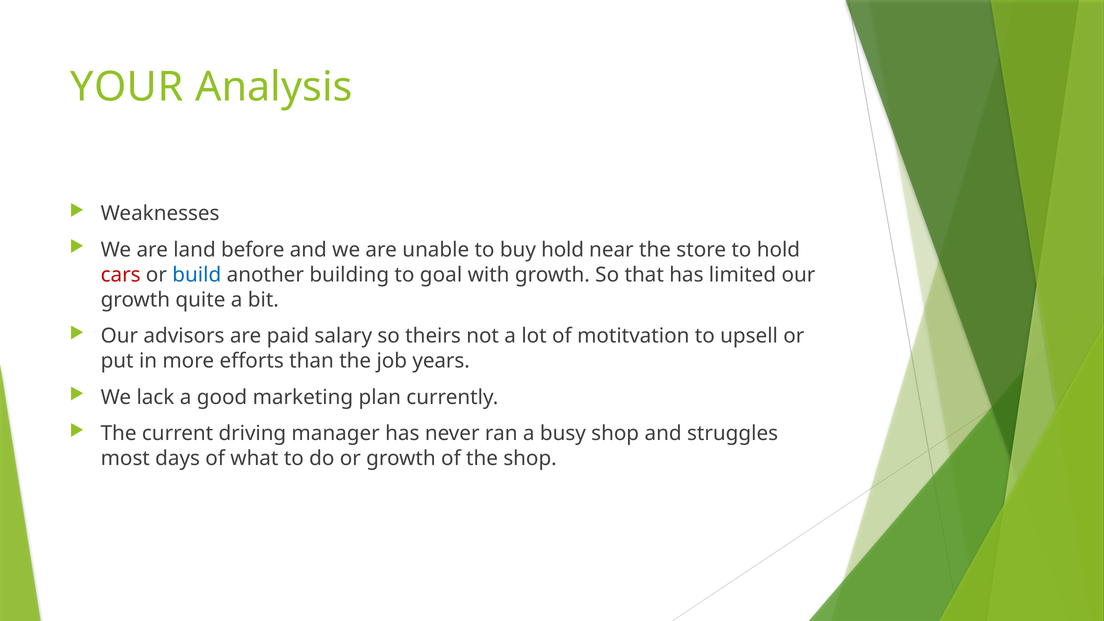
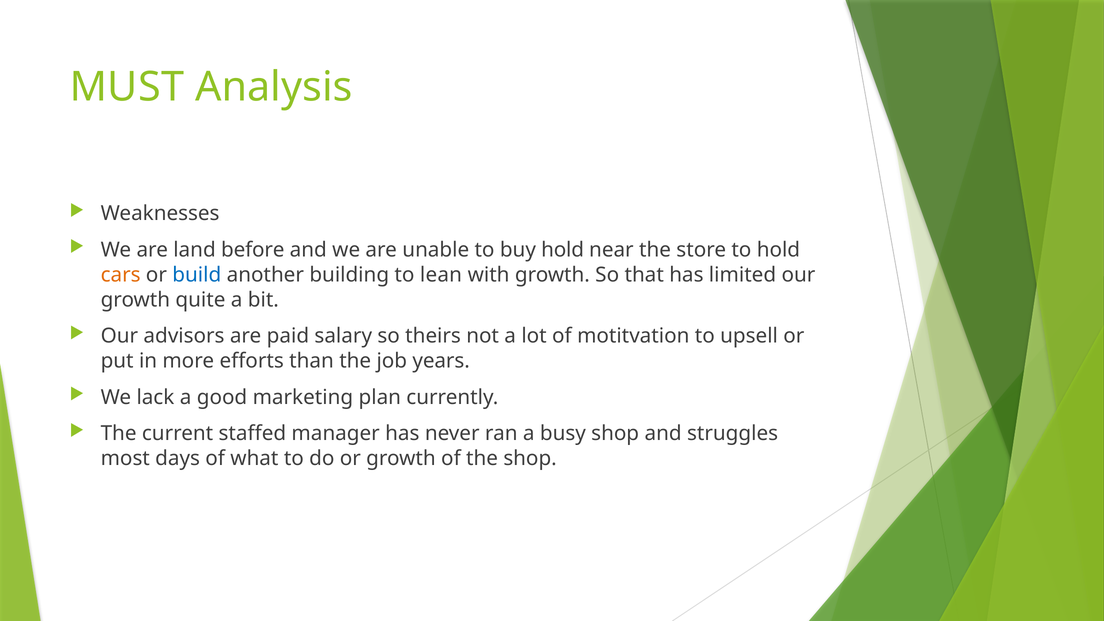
YOUR: YOUR -> MUST
cars colour: red -> orange
goal: goal -> lean
driving: driving -> staffed
